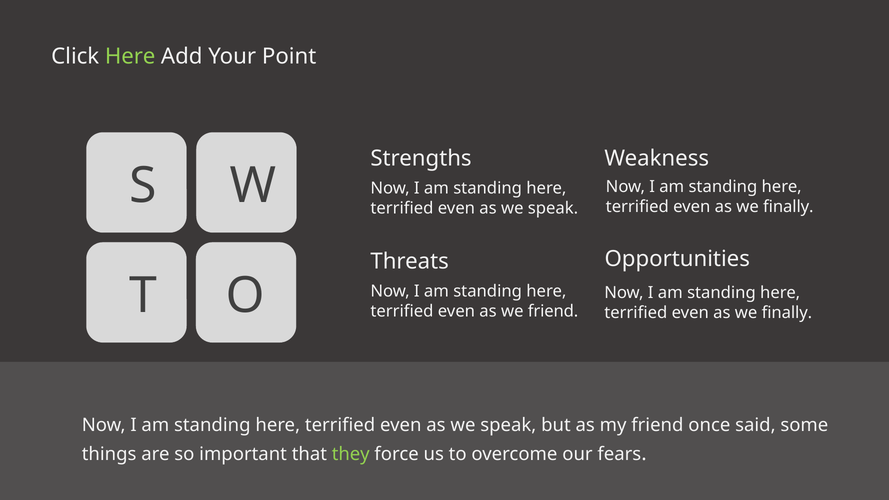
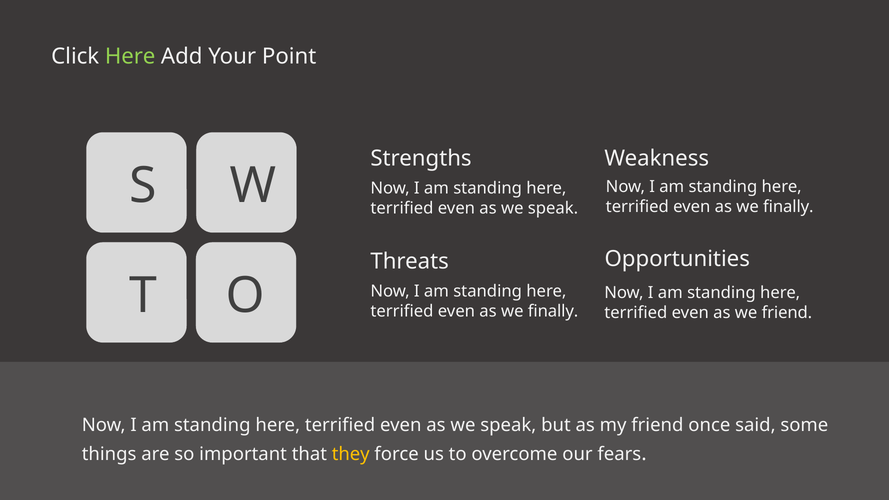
friend at (553, 311): friend -> finally
finally at (787, 313): finally -> friend
they colour: light green -> yellow
